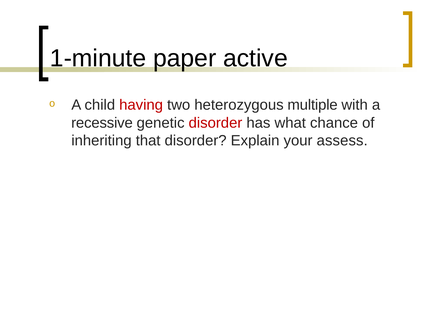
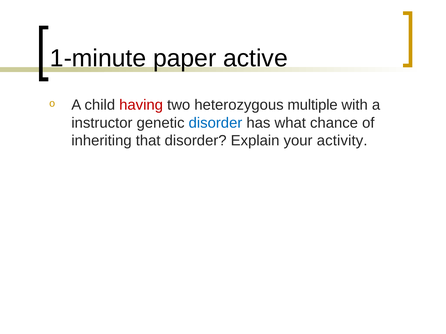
recessive: recessive -> instructor
disorder at (215, 123) colour: red -> blue
assess: assess -> activity
